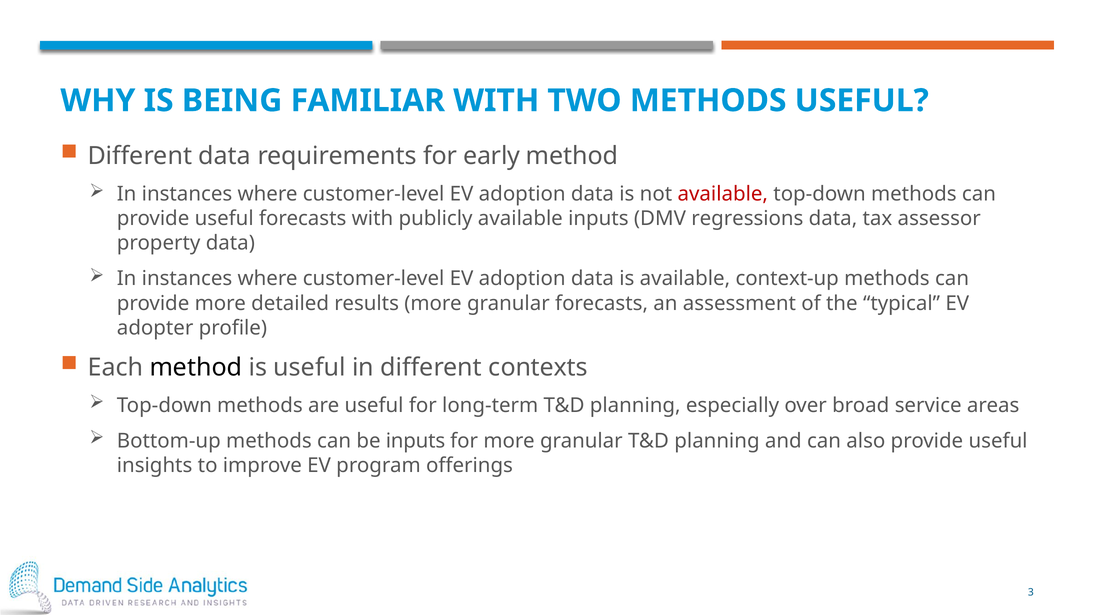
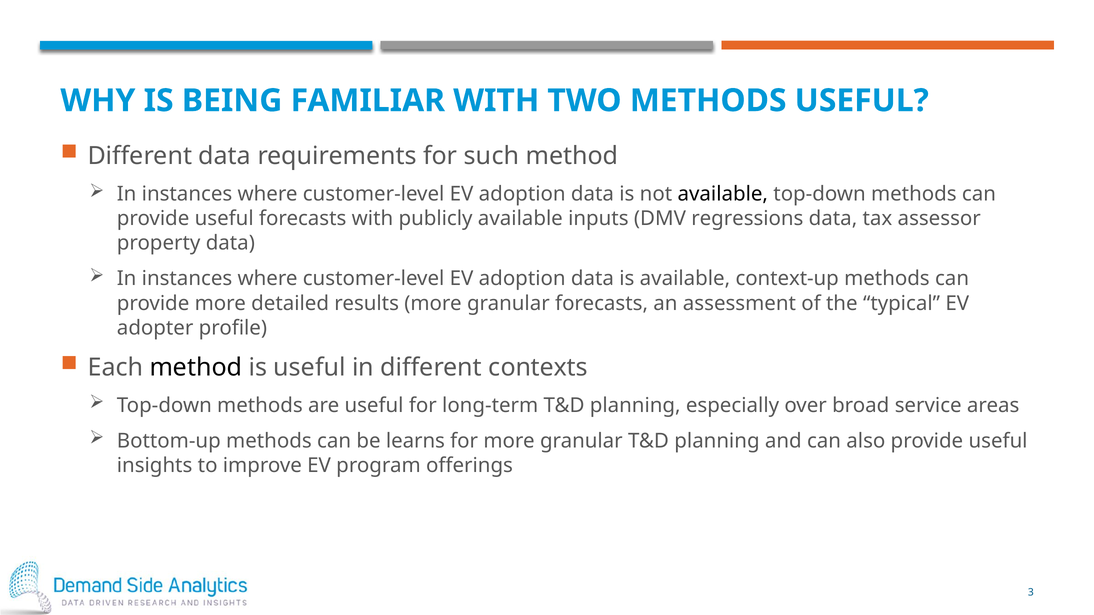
early: early -> such
available at (723, 194) colour: red -> black
be inputs: inputs -> learns
